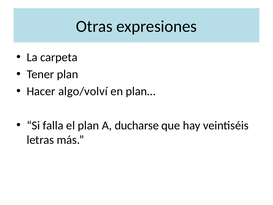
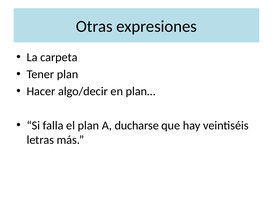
algo/volví: algo/volví -> algo/decir
